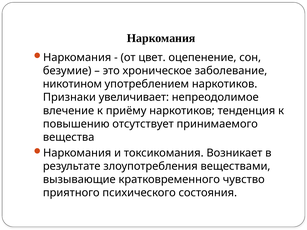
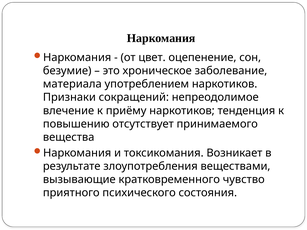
никотином: никотином -> материала
увеличивает: увеличивает -> сокращений
